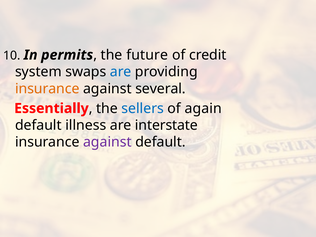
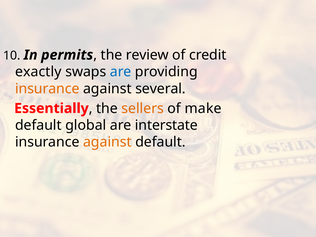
future: future -> review
system: system -> exactly
sellers colour: blue -> orange
again: again -> make
illness: illness -> global
against at (107, 142) colour: purple -> orange
